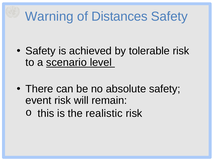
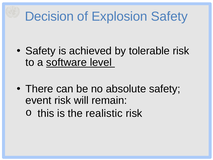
Warning: Warning -> Decision
Distances: Distances -> Explosion
scenario: scenario -> software
